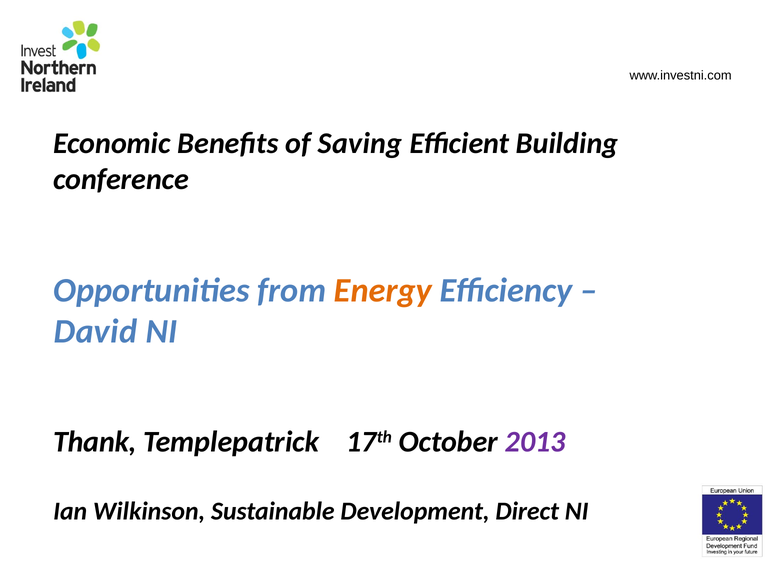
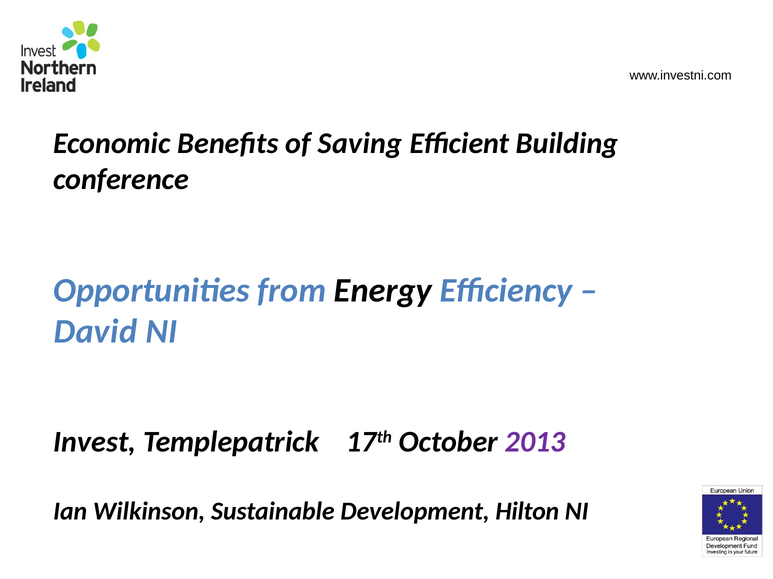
Energy colour: orange -> black
Thank: Thank -> Invest
Direct: Direct -> Hilton
